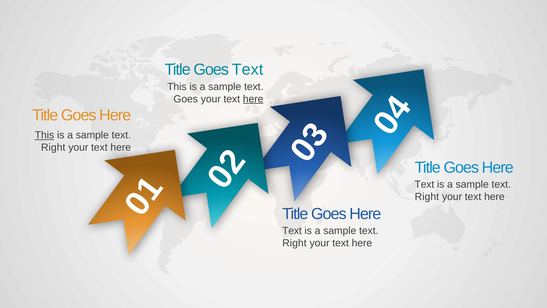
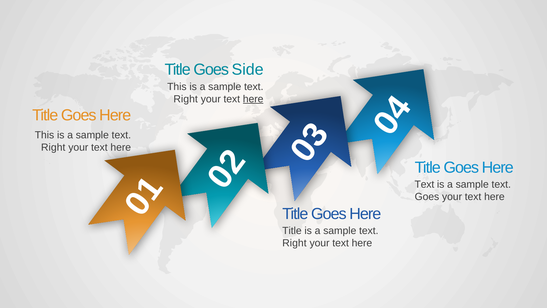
Goes Text: Text -> Side
Goes at (186, 99): Goes -> Right
This at (44, 135) underline: present -> none
Right at (427, 197): Right -> Goes
Text at (292, 231): Text -> Title
